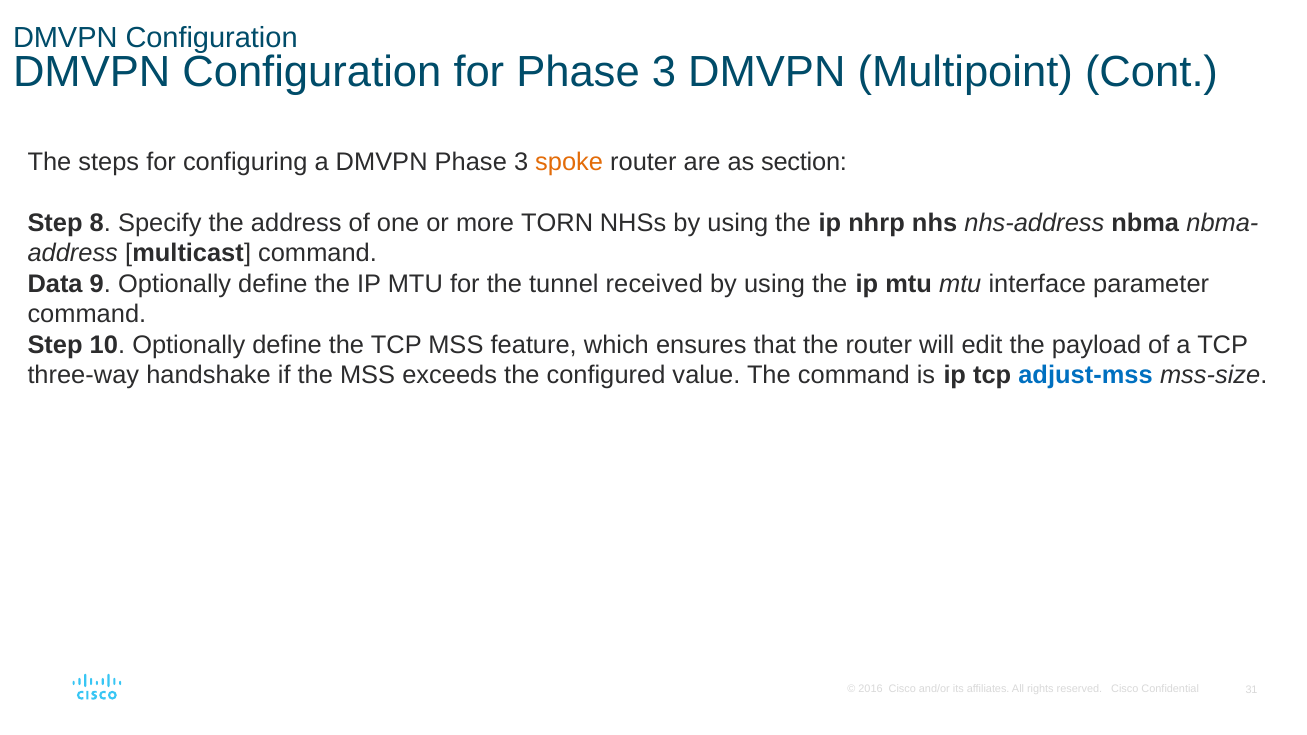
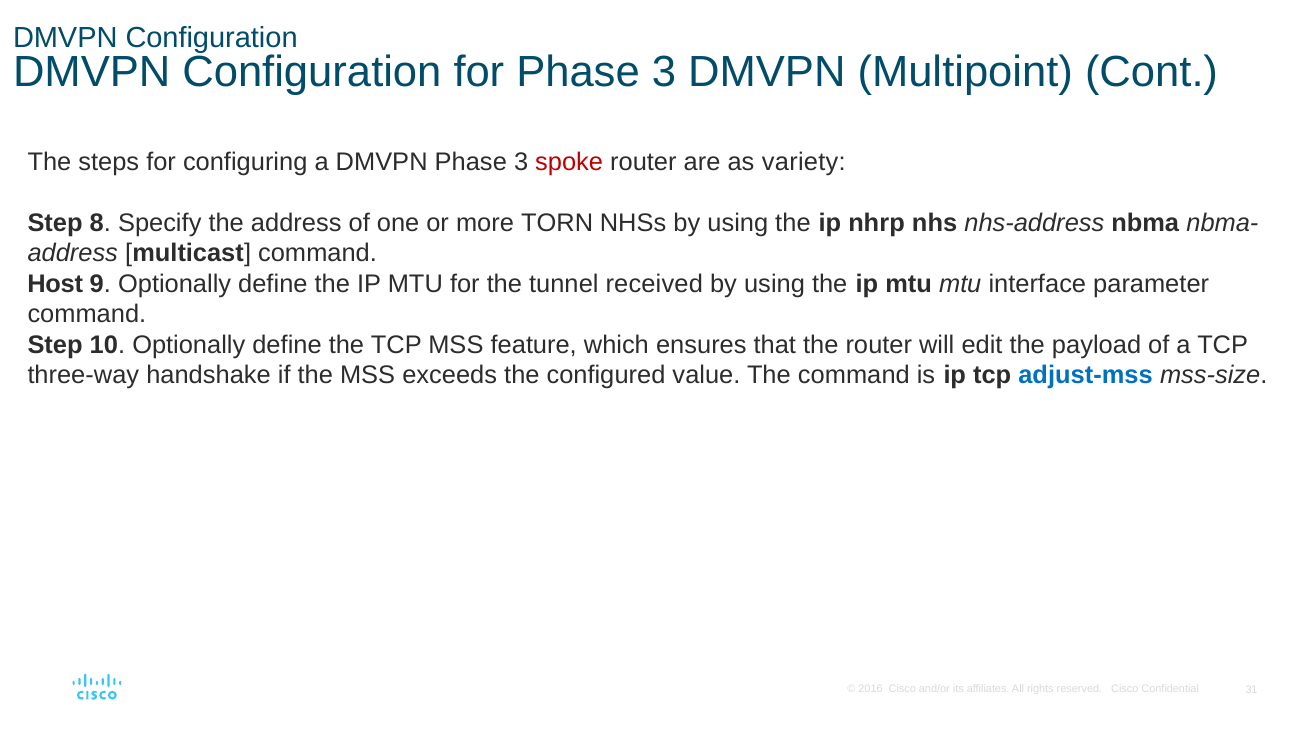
spoke colour: orange -> red
section: section -> variety
Data: Data -> Host
